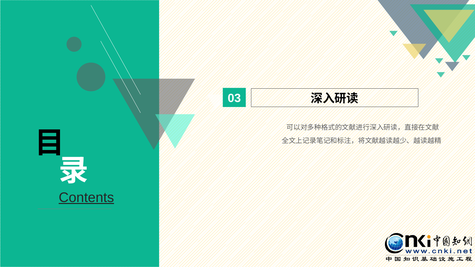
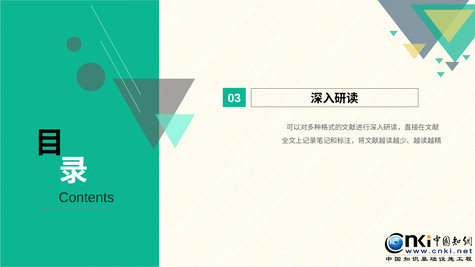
Contents underline: present -> none
